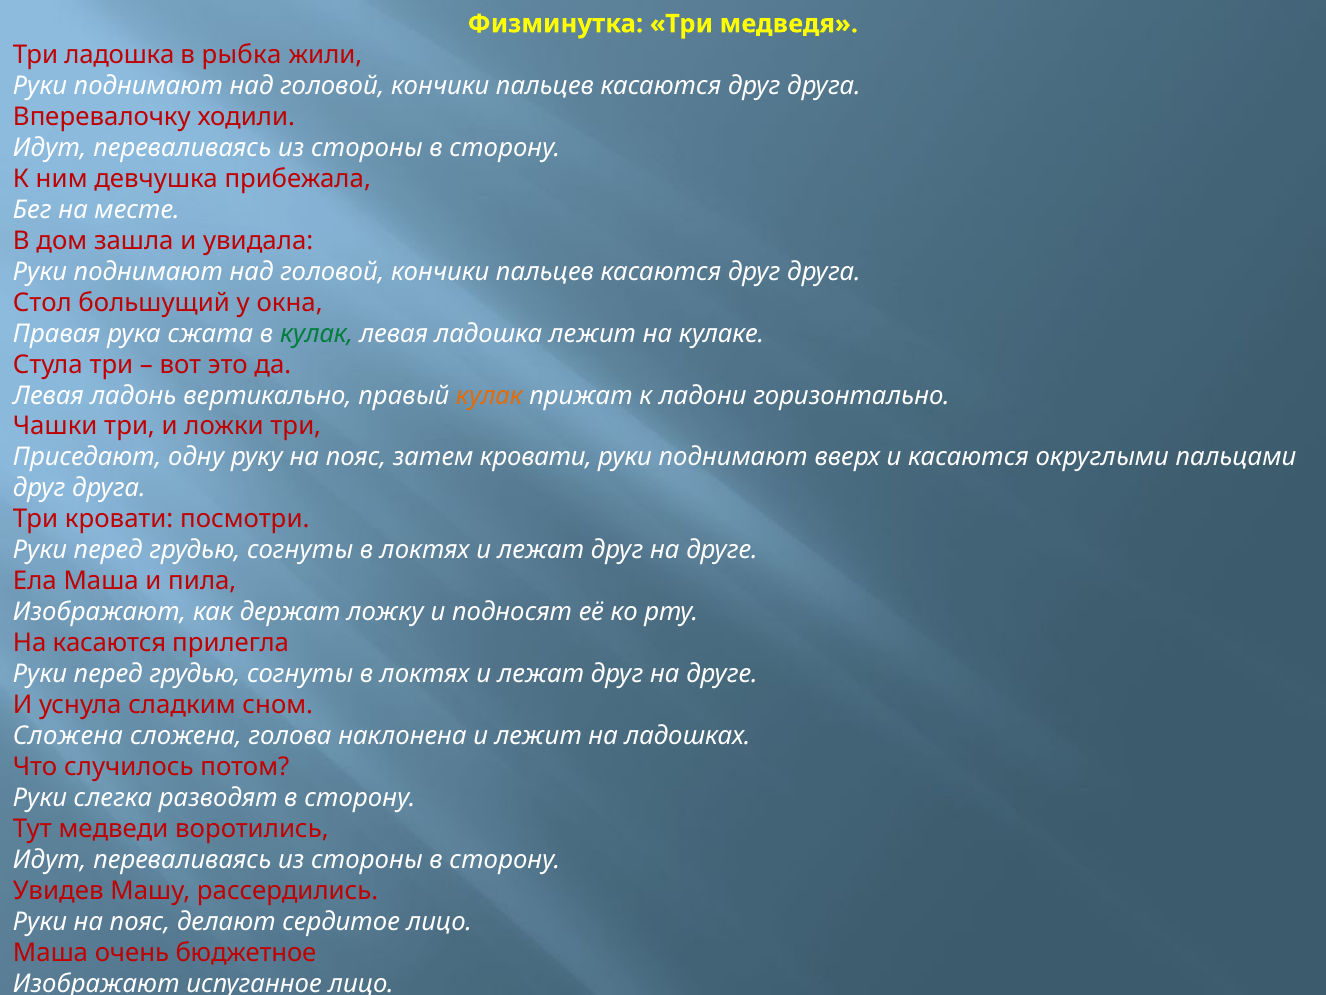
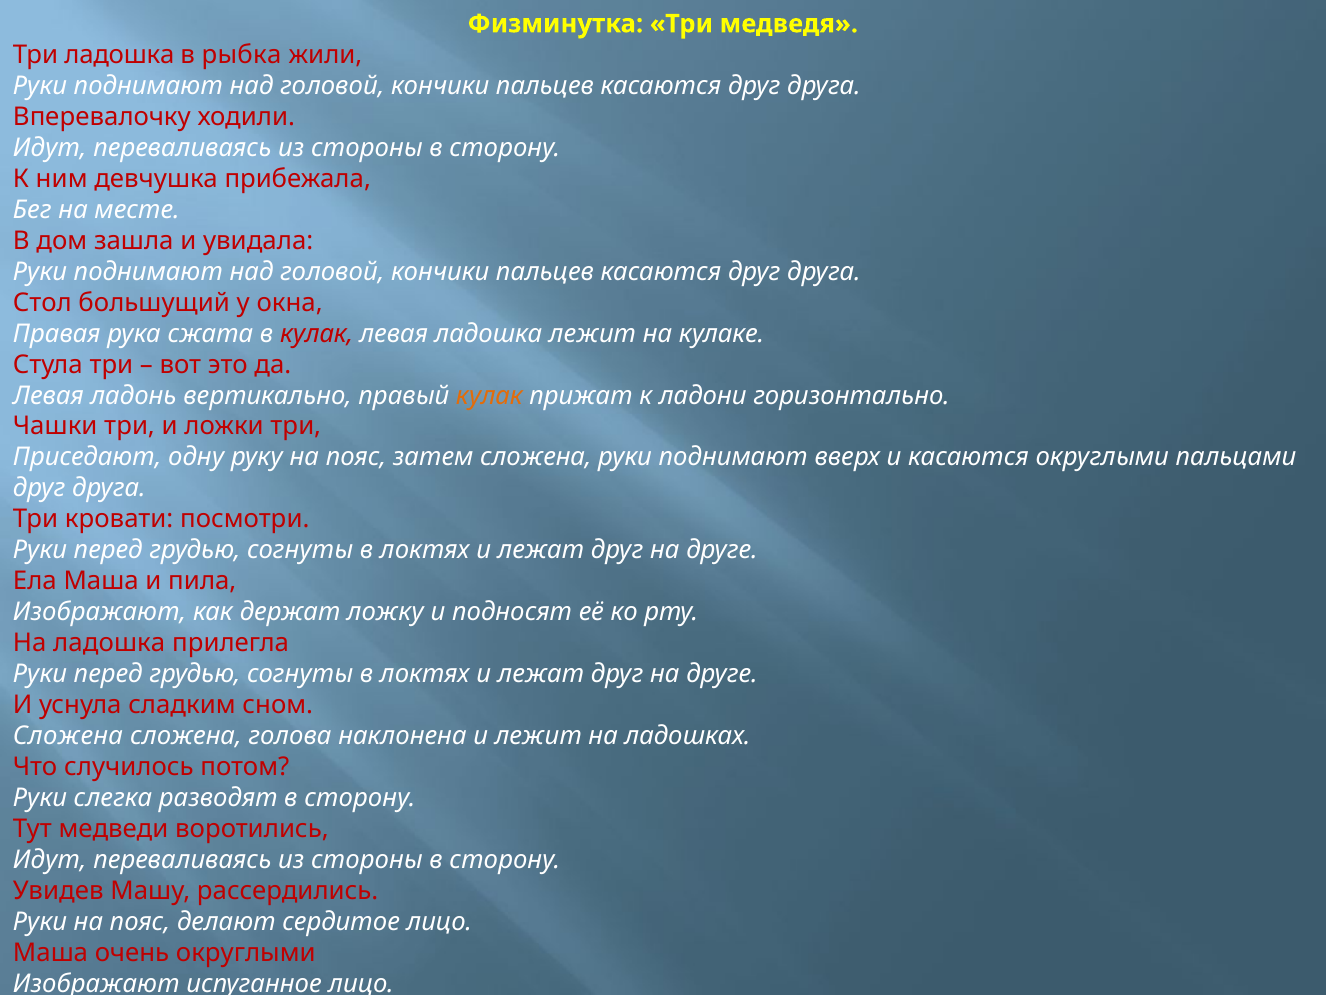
кулак at (317, 333) colour: green -> red
затем кровати: кровати -> сложена
На касаются: касаются -> ладошка
очень бюджетное: бюджетное -> округлыми
